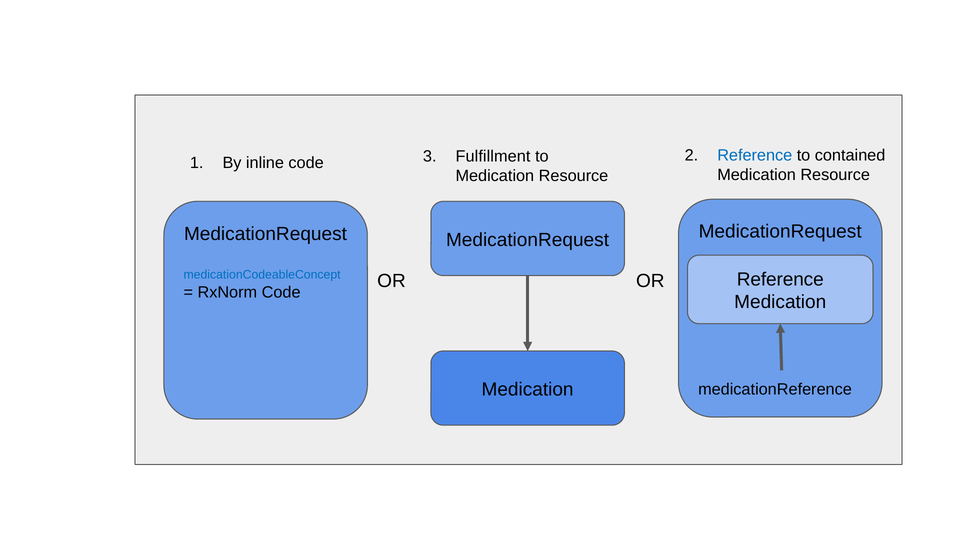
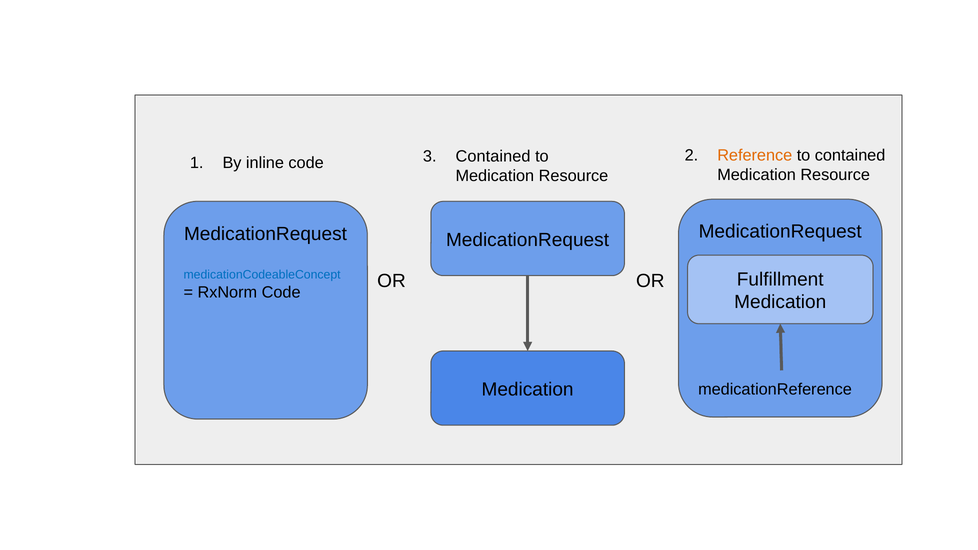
Reference at (755, 155) colour: blue -> orange
Fulfillment at (493, 156): Fulfillment -> Contained
Reference at (780, 279): Reference -> Fulfillment
